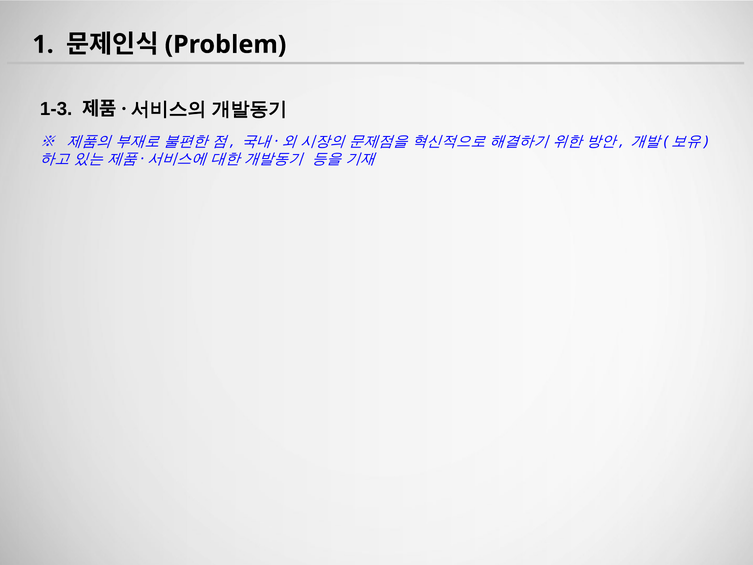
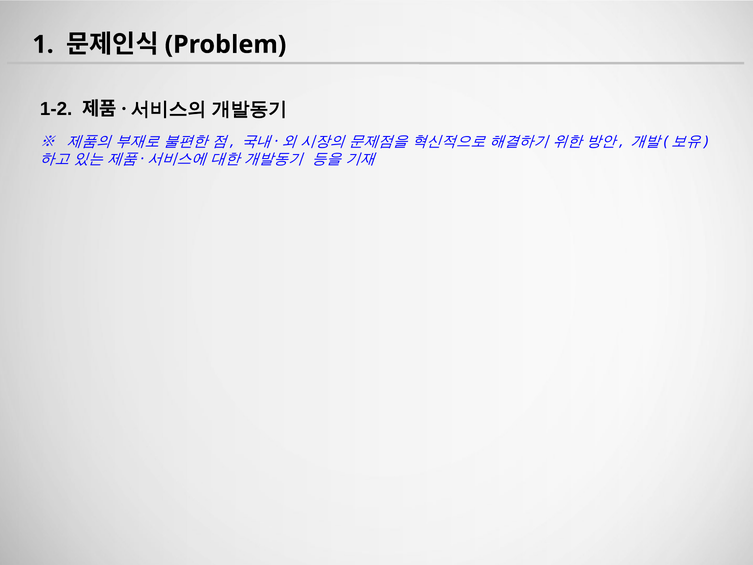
1-3: 1-3 -> 1-2
